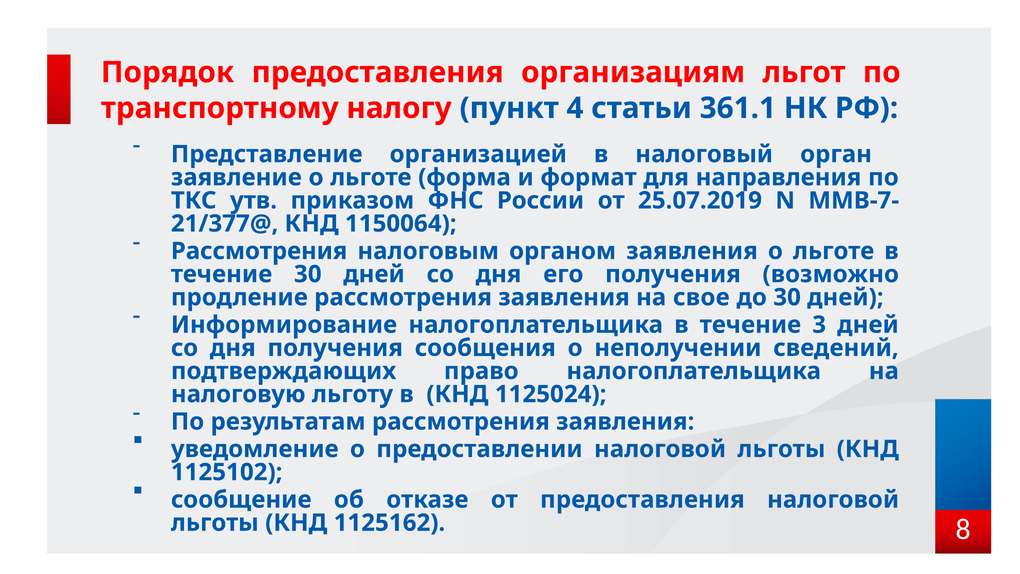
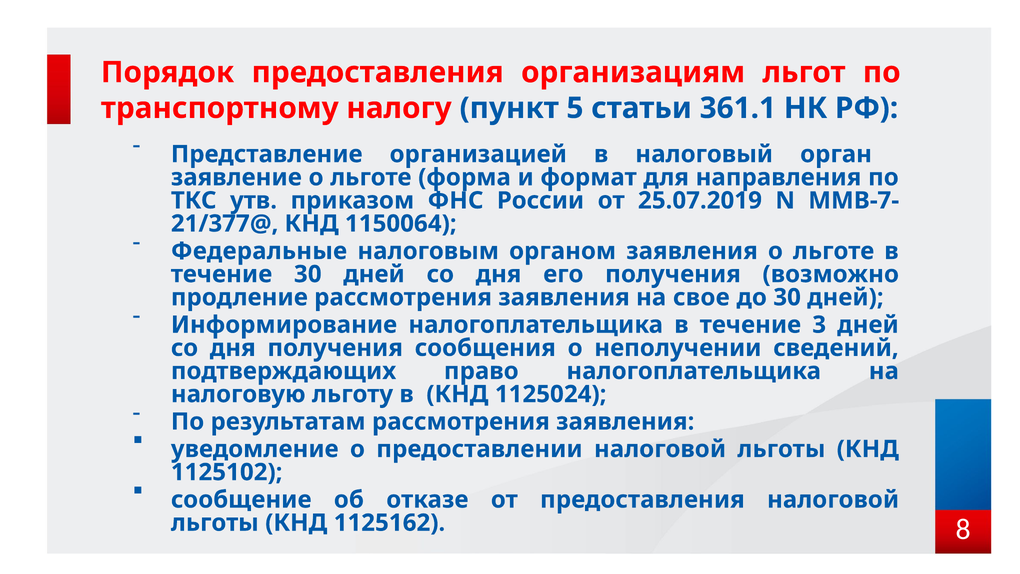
4: 4 -> 5
Рассмотрения at (259, 251): Рассмотрения -> Федеральные
